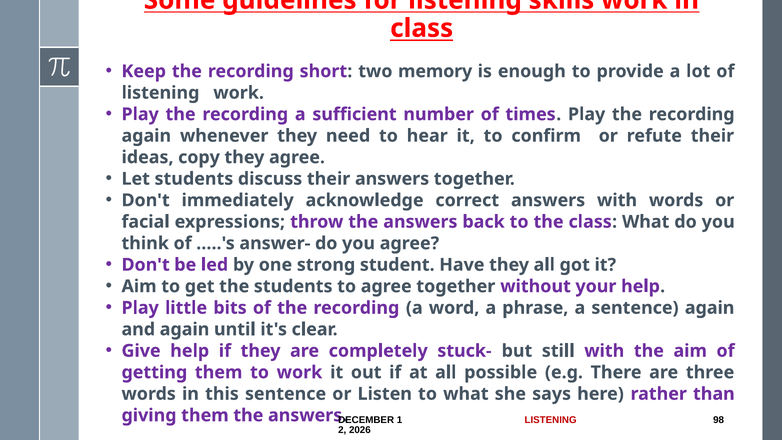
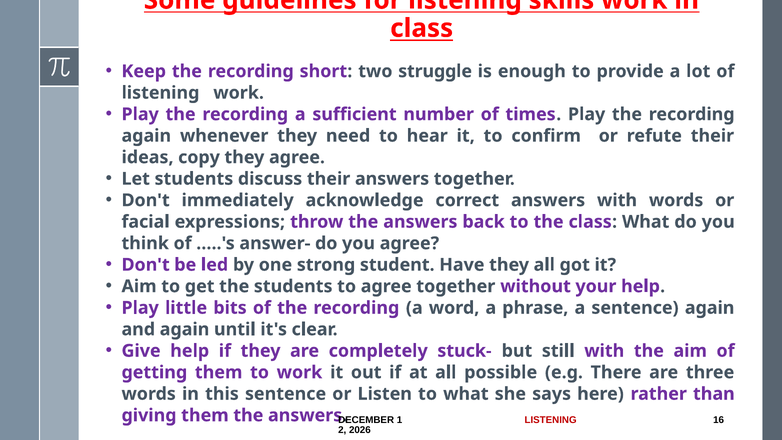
memory: memory -> struggle
98: 98 -> 16
